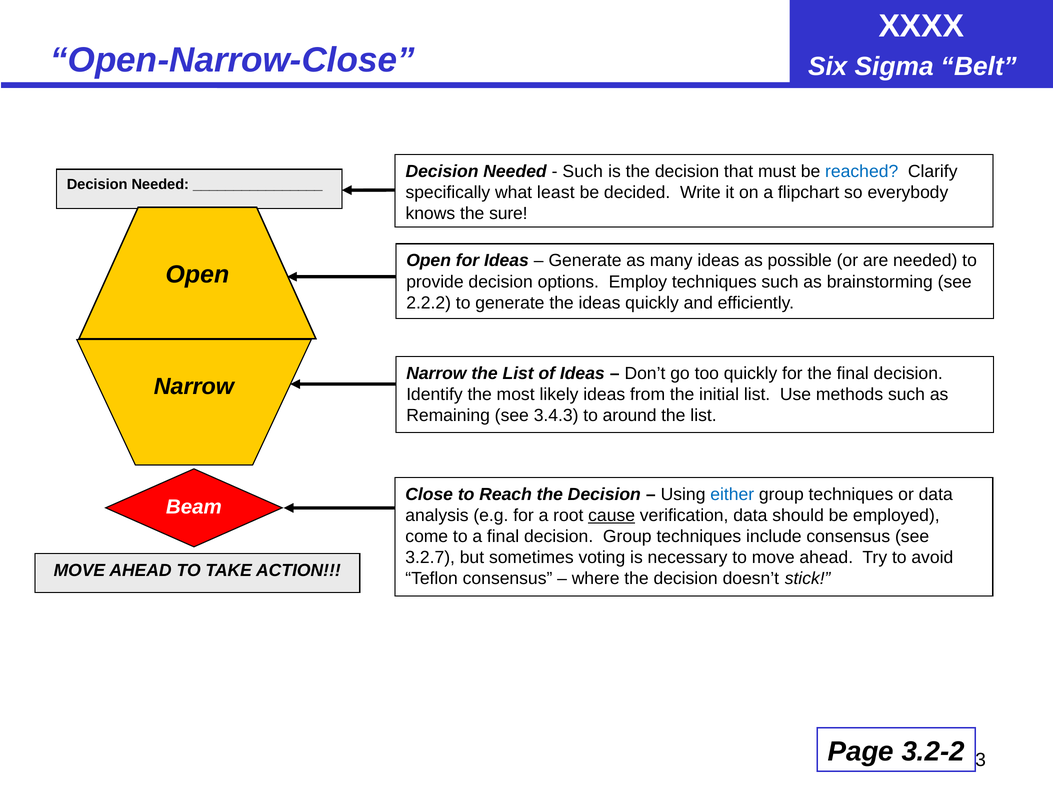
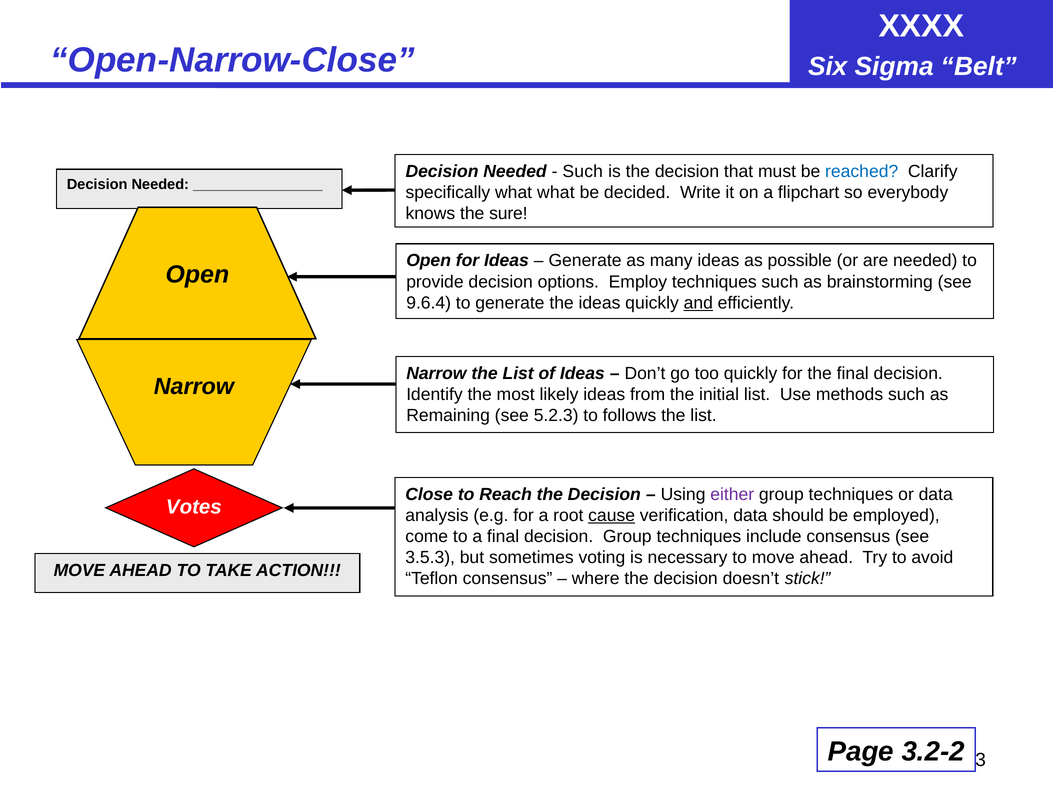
what least: least -> what
2.2.2: 2.2.2 -> 9.6.4
and underline: none -> present
3.4.3: 3.4.3 -> 5.2.3
around: around -> follows
either colour: blue -> purple
Beam: Beam -> Votes
3.2.7: 3.2.7 -> 3.5.3
